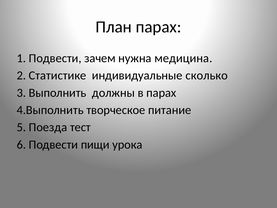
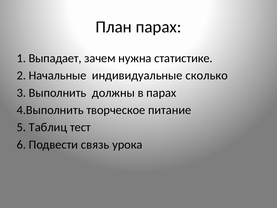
1 Подвести: Подвести -> Выпадает
медицина: медицина -> статистике
Статистике: Статистике -> Начальные
Поезда: Поезда -> Таблиц
пищи: пищи -> связь
